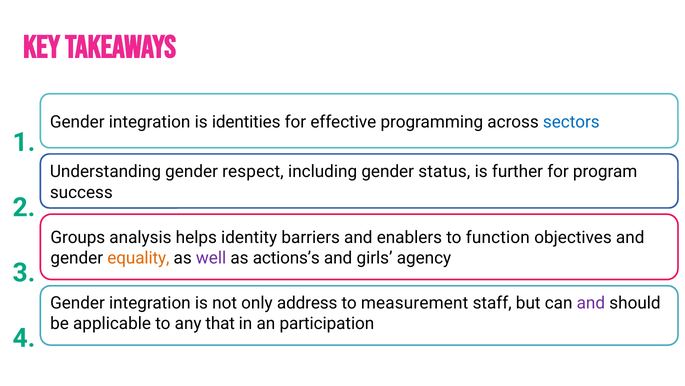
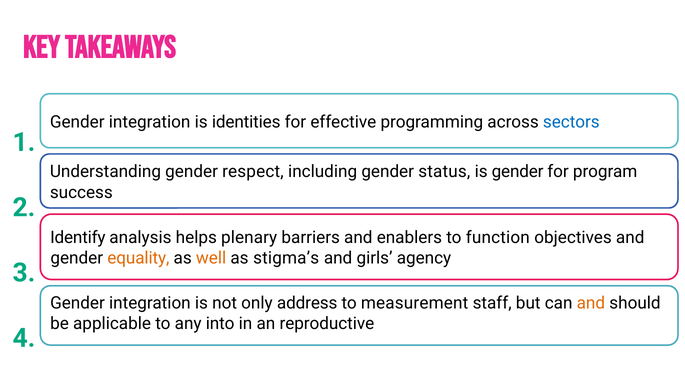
is further: further -> gender
Groups: Groups -> Identify
identity: identity -> plenary
well colour: purple -> orange
actions’s: actions’s -> stigma’s
and at (591, 302) colour: purple -> orange
that: that -> into
participation: participation -> reproductive
